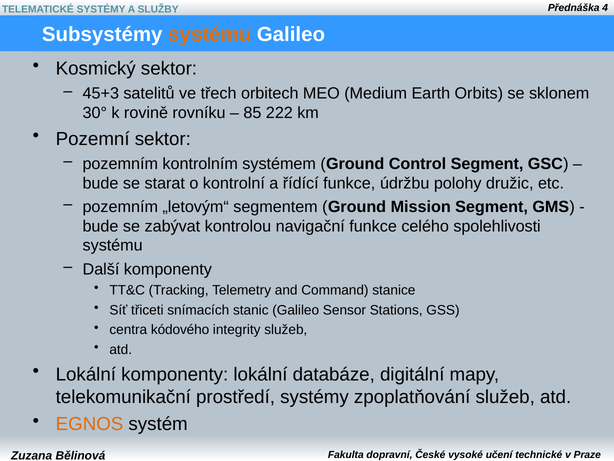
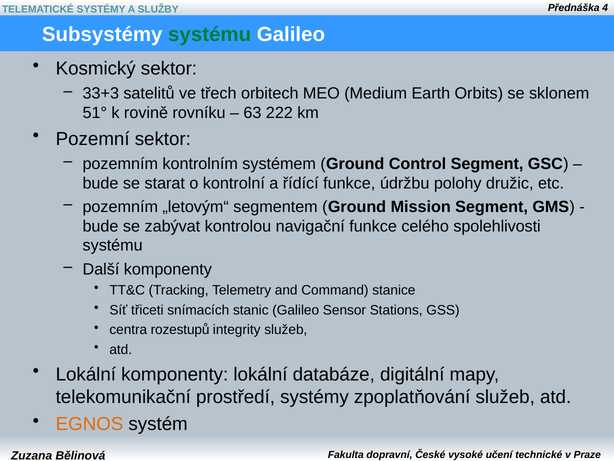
systému at (210, 35) colour: orange -> green
45+3: 45+3 -> 33+3
30°: 30° -> 51°
85: 85 -> 63
kódového: kódového -> rozestupů
